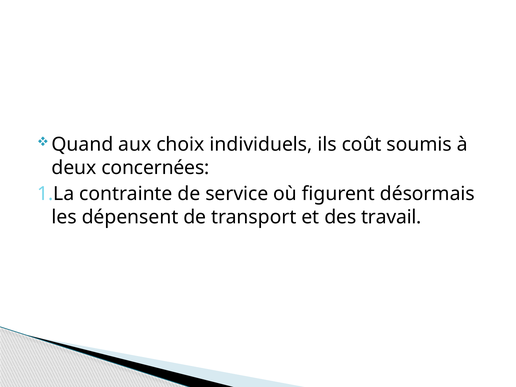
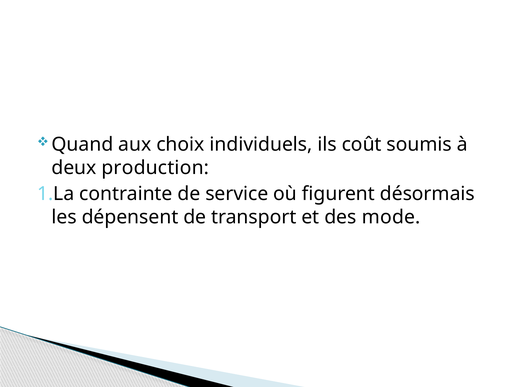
concernées: concernées -> production
travail: travail -> mode
